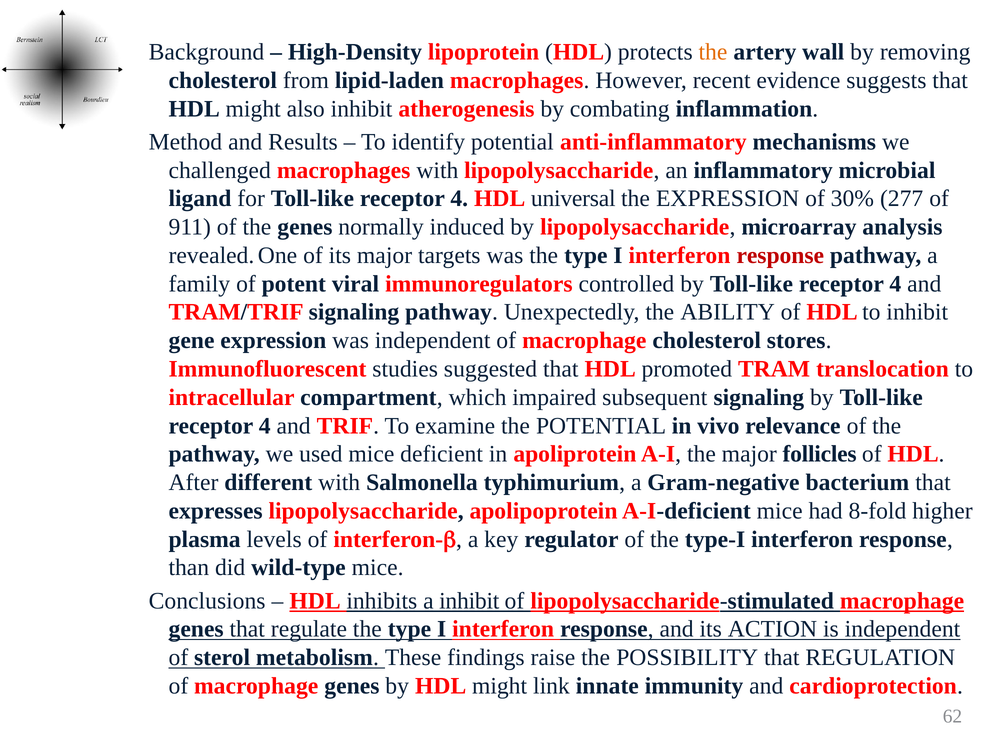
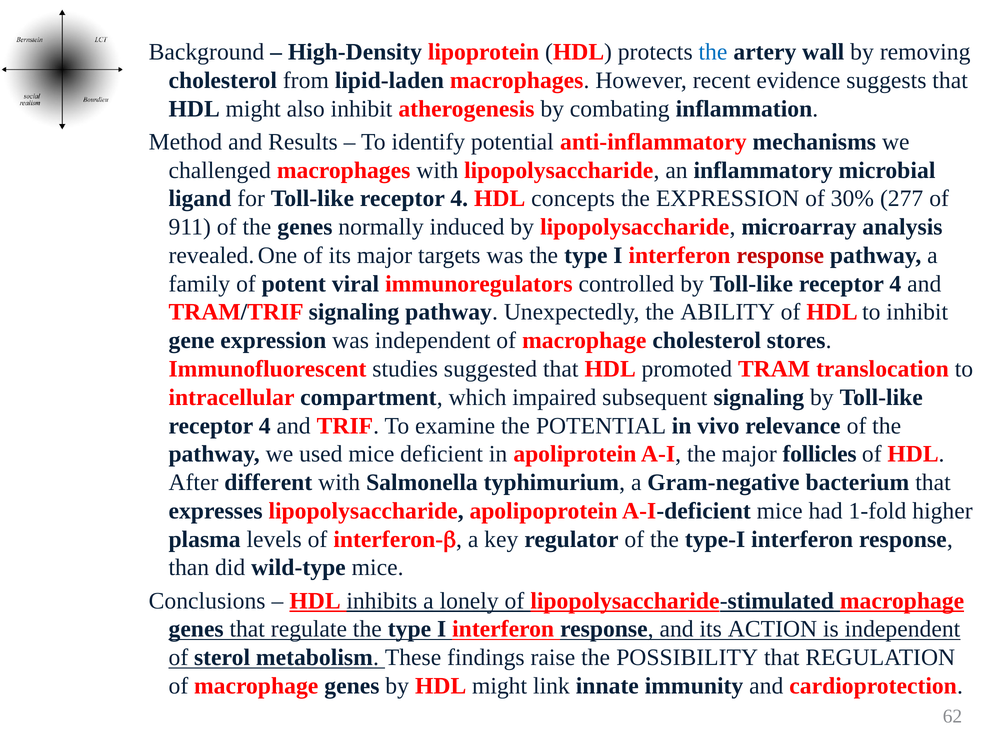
the at (713, 52) colour: orange -> blue
universal: universal -> concepts
8-fold: 8-fold -> 1-fold
a inhibit: inhibit -> lonely
